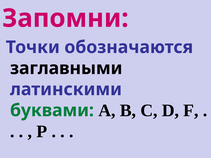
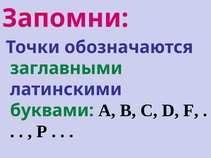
заглавными colour: black -> green
